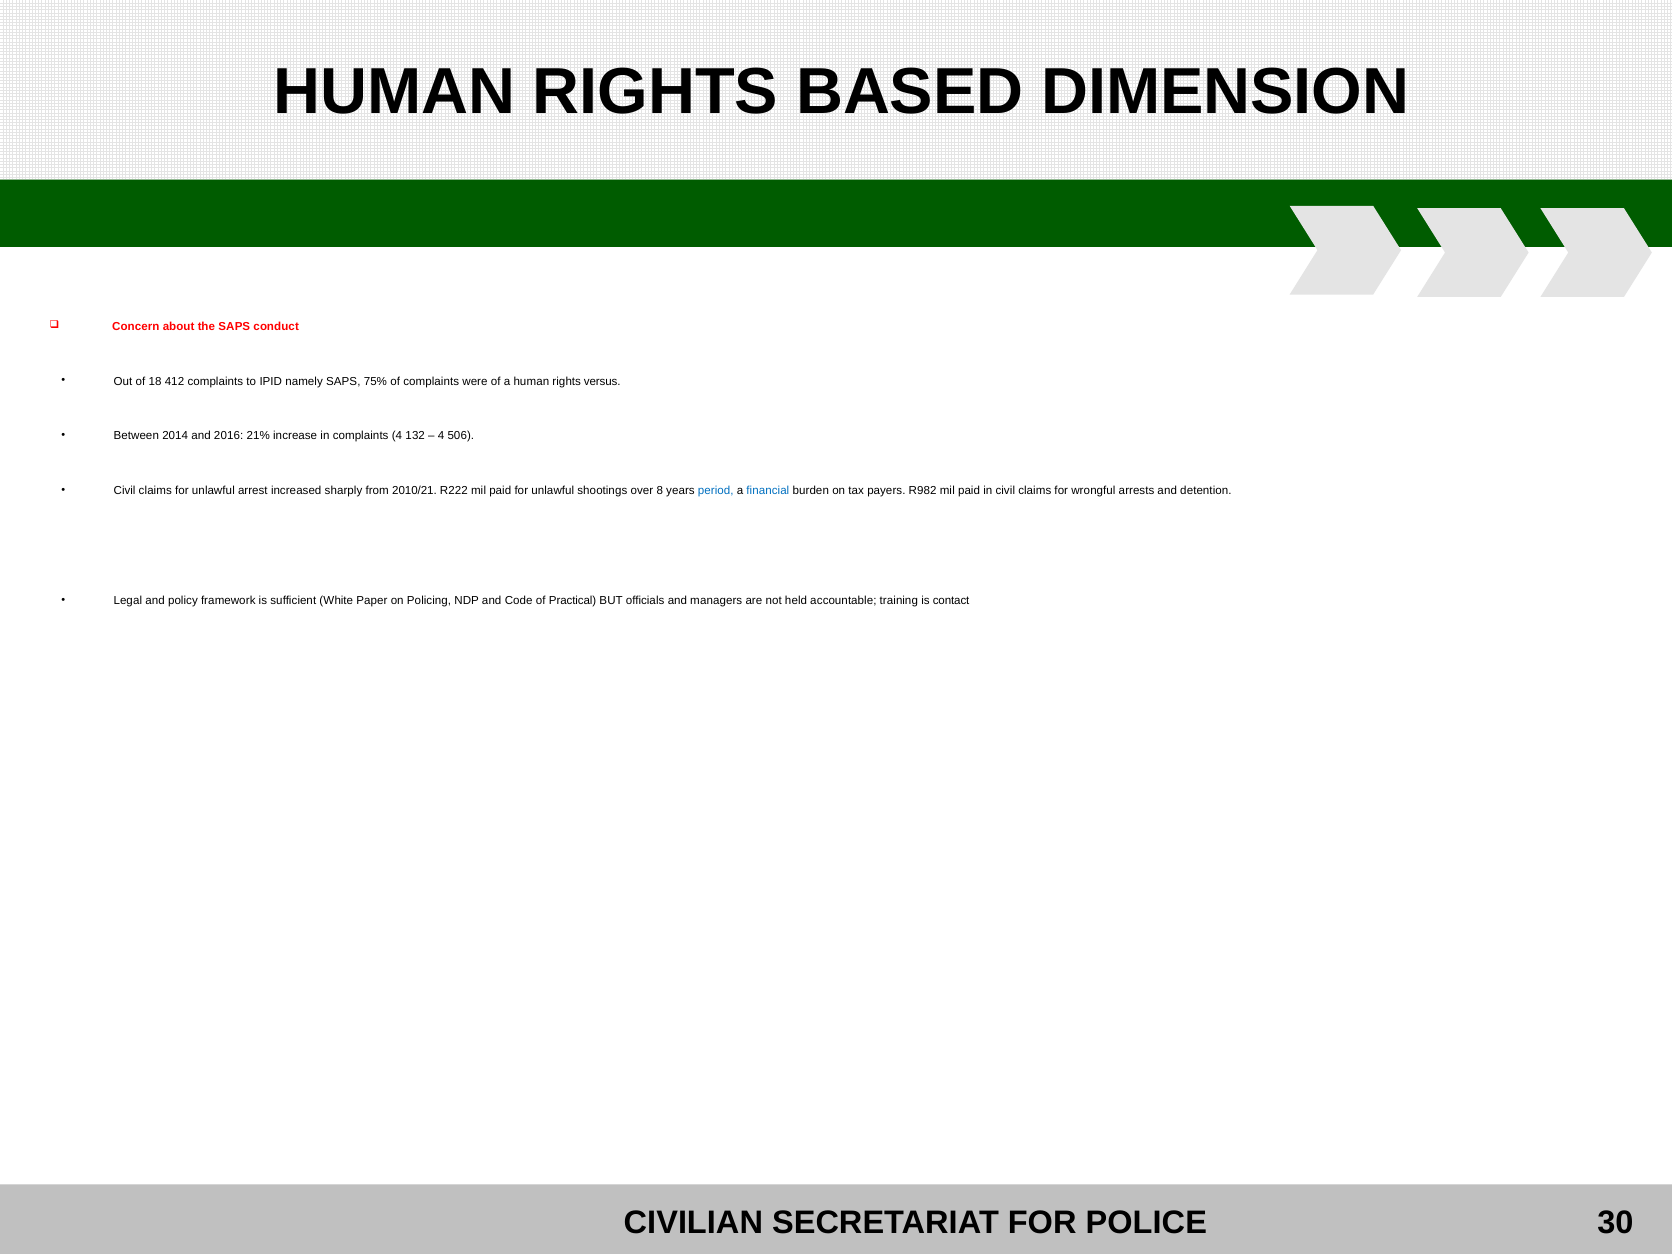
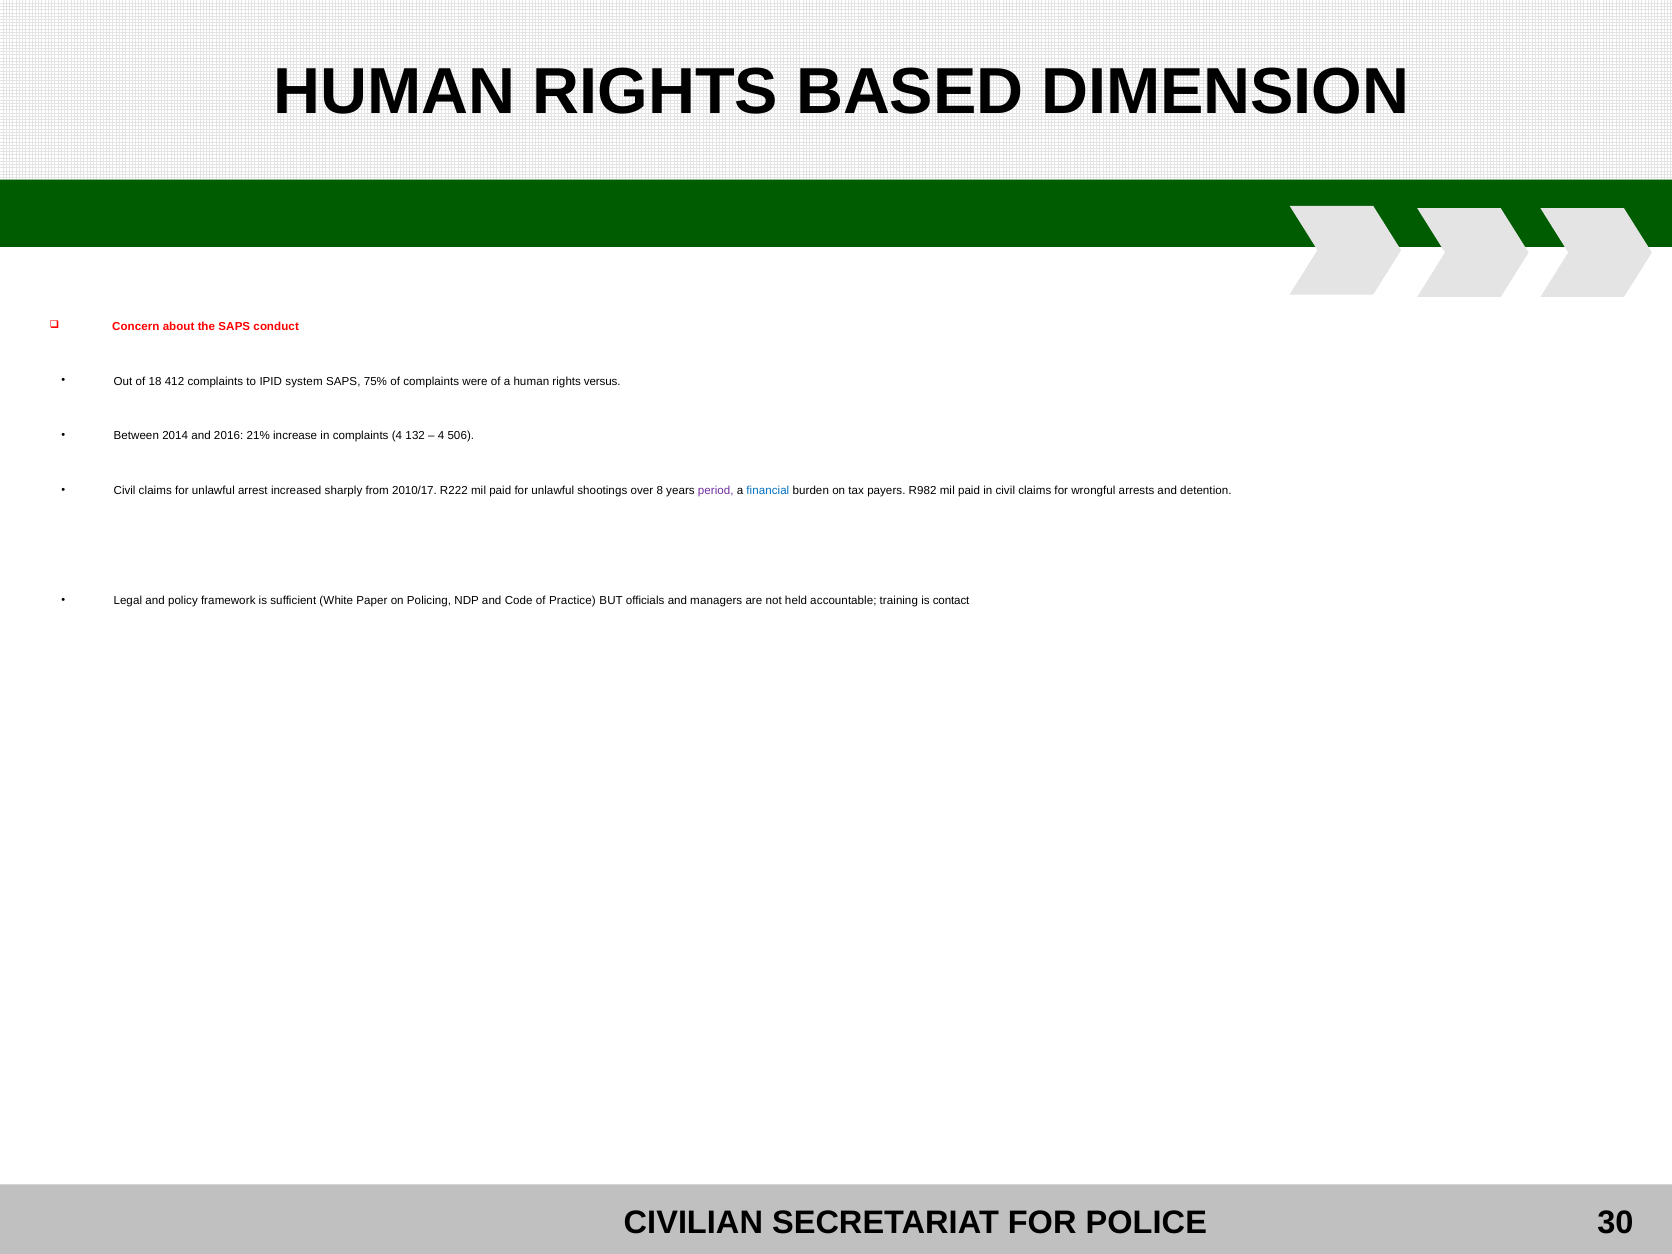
namely: namely -> system
2010/21: 2010/21 -> 2010/17
period colour: blue -> purple
Practical: Practical -> Practice
